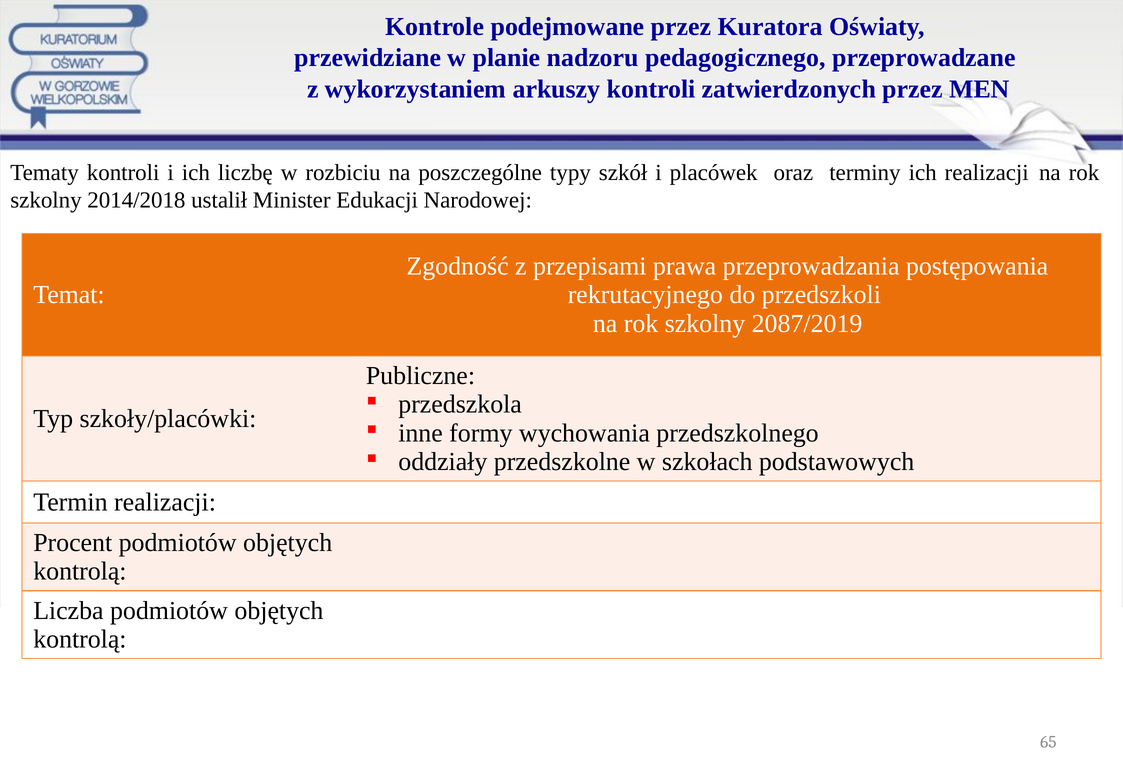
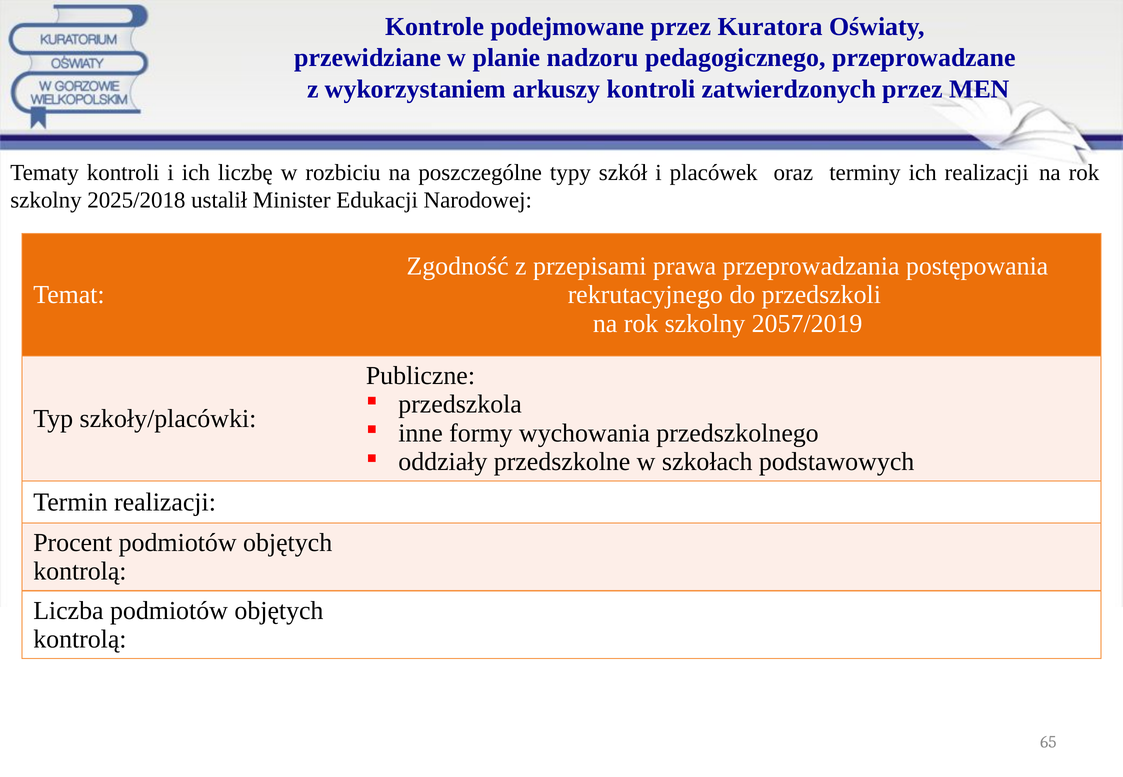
2014/2018: 2014/2018 -> 2025/2018
2087/2019: 2087/2019 -> 2057/2019
